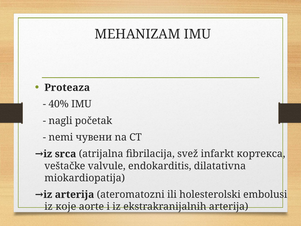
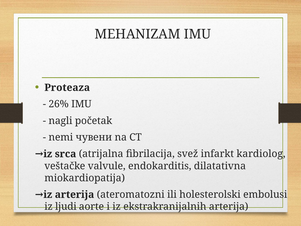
40%: 40% -> 26%
кортекса: кортекса -> kardiolog
које: које -> ljudi
